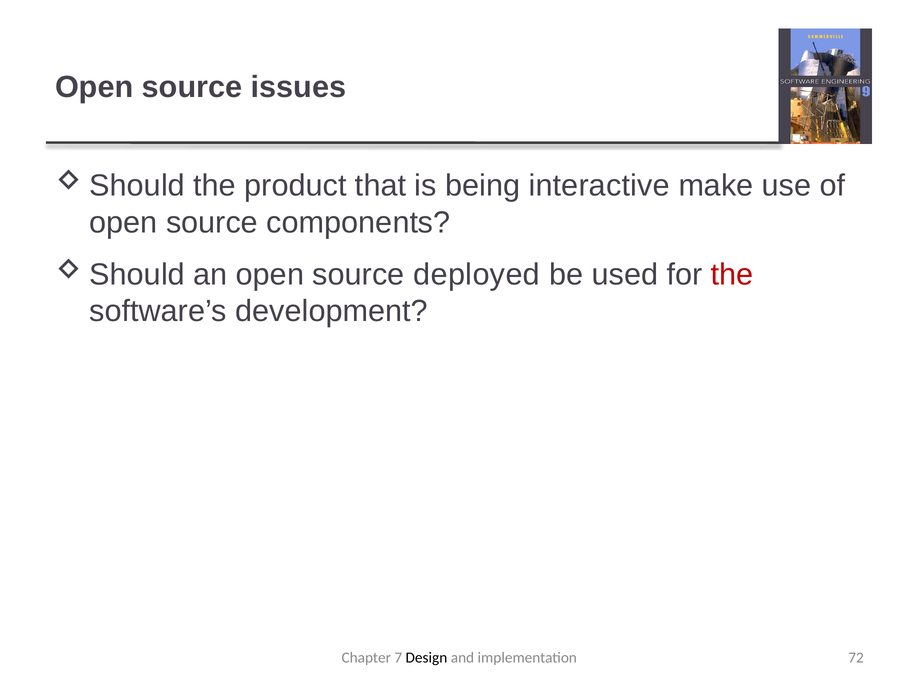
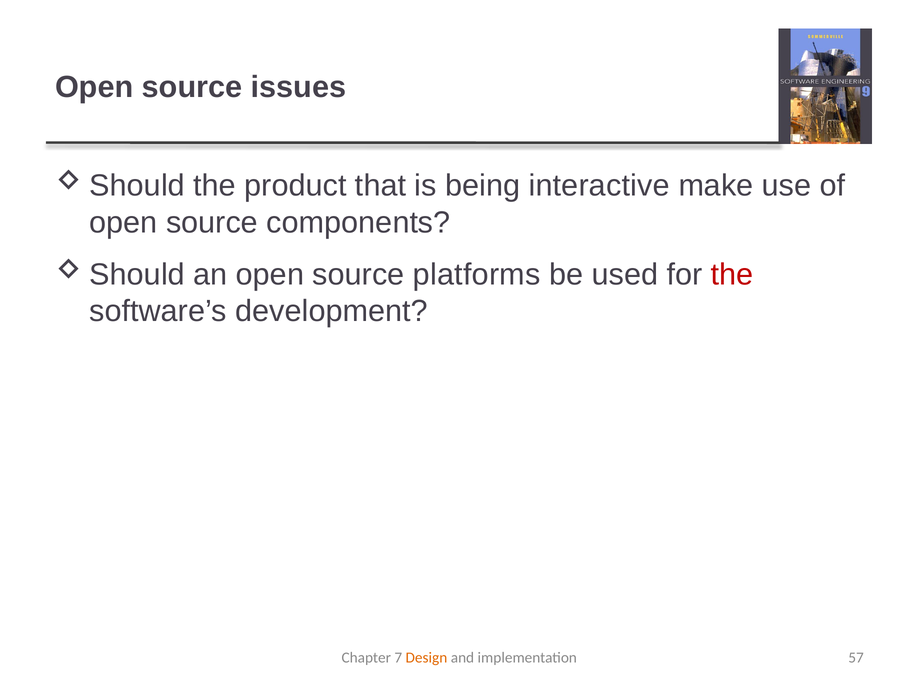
deployed: deployed -> platforms
Design colour: black -> orange
72: 72 -> 57
